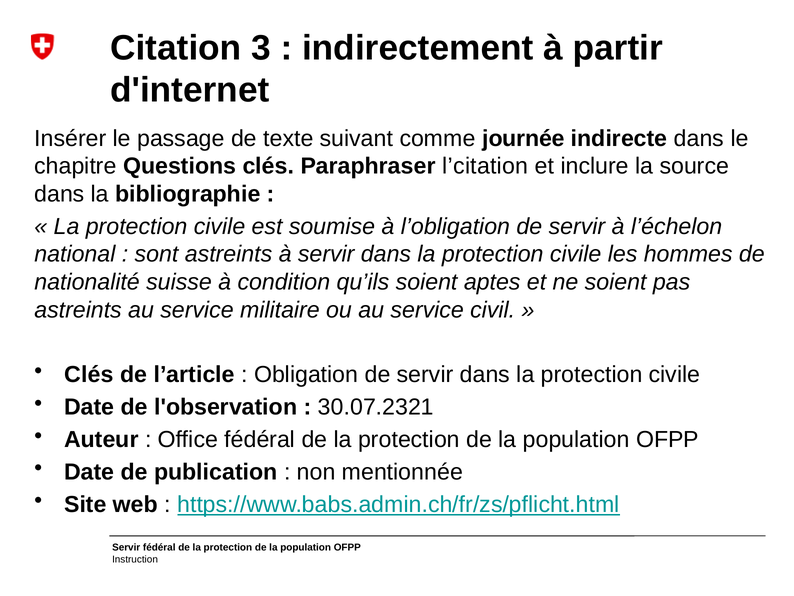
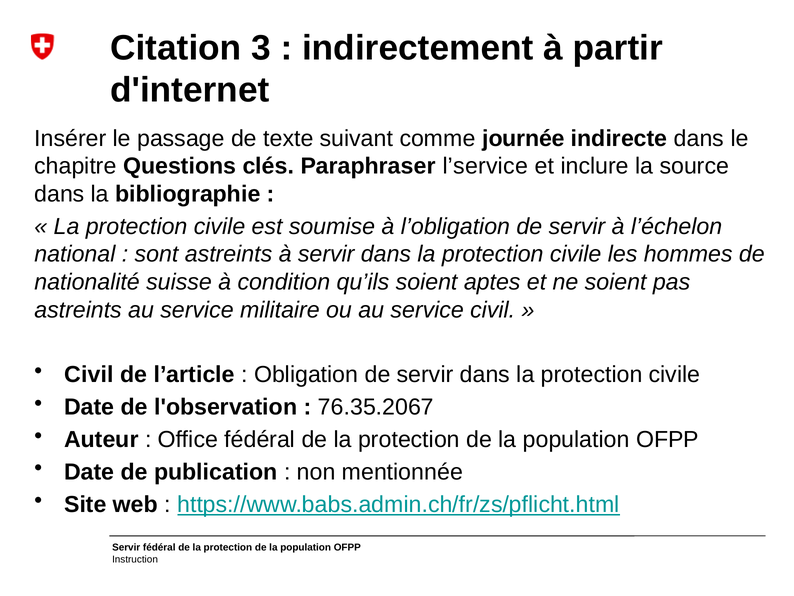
l’citation: l’citation -> l’service
Clés at (89, 374): Clés -> Civil
30.07.2321: 30.07.2321 -> 76.35.2067
